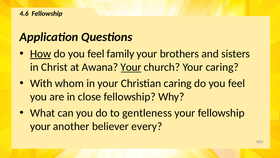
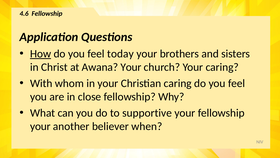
family: family -> today
Your at (131, 67) underline: present -> none
gentleness: gentleness -> supportive
every: every -> when
